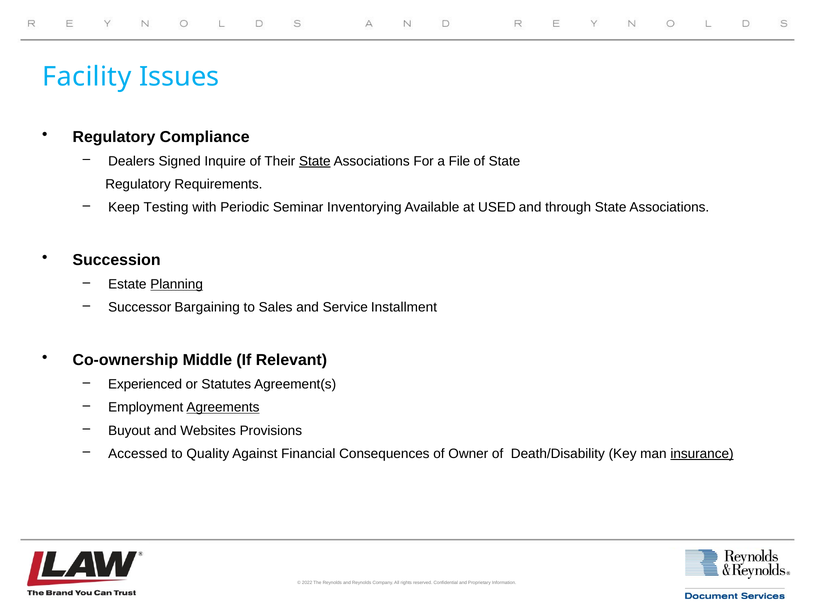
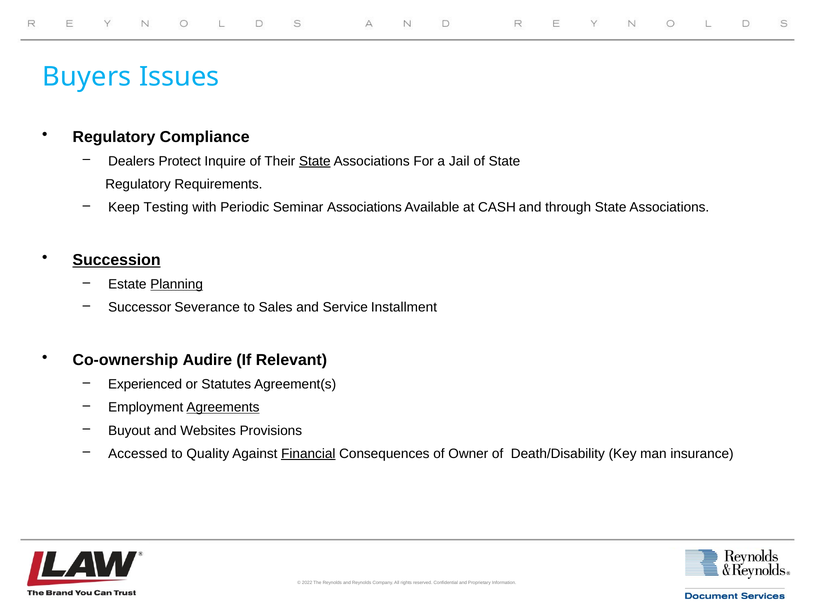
Facility: Facility -> Buyers
Signed: Signed -> Protect
File: File -> Jail
Seminar Inventorying: Inventorying -> Associations
USED: USED -> CASH
Succession underline: none -> present
Bargaining: Bargaining -> Severance
Middle: Middle -> Audire
Financial underline: none -> present
insurance underline: present -> none
